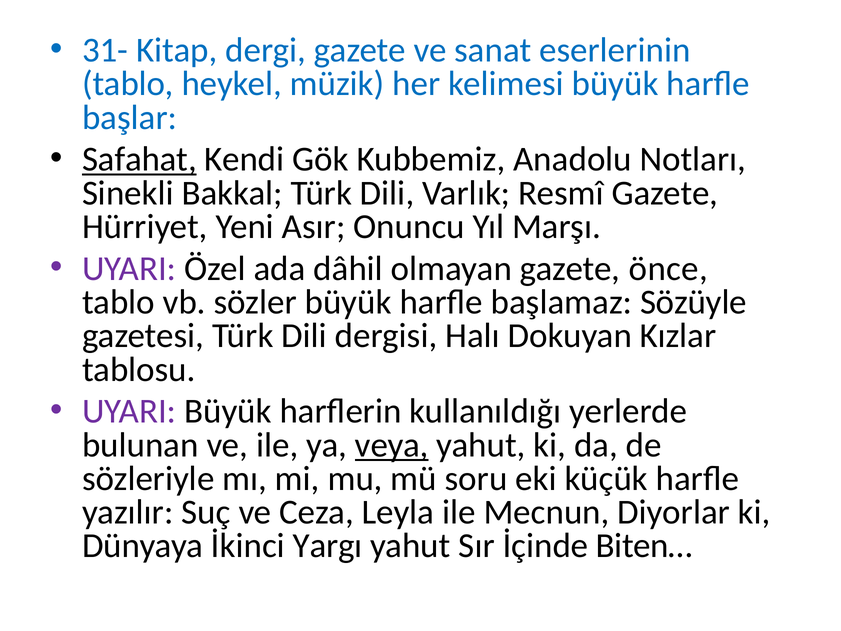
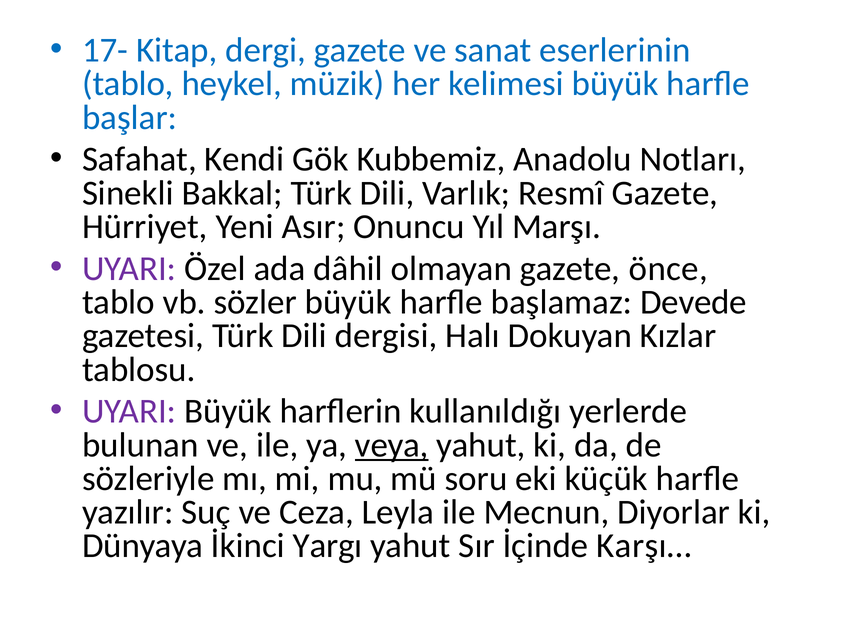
31-: 31- -> 17-
Safahat underline: present -> none
Sözüyle: Sözüyle -> Devede
Biten…: Biten… -> Karşı…
